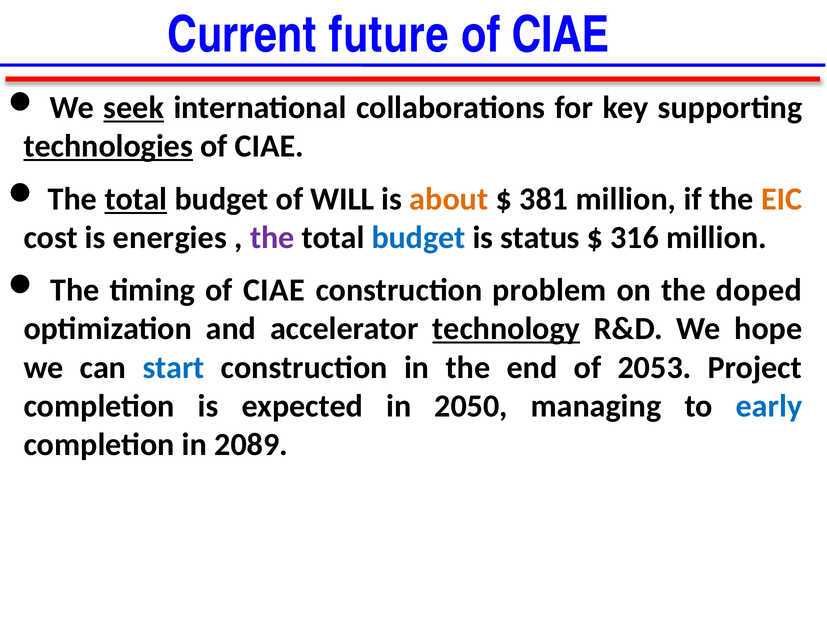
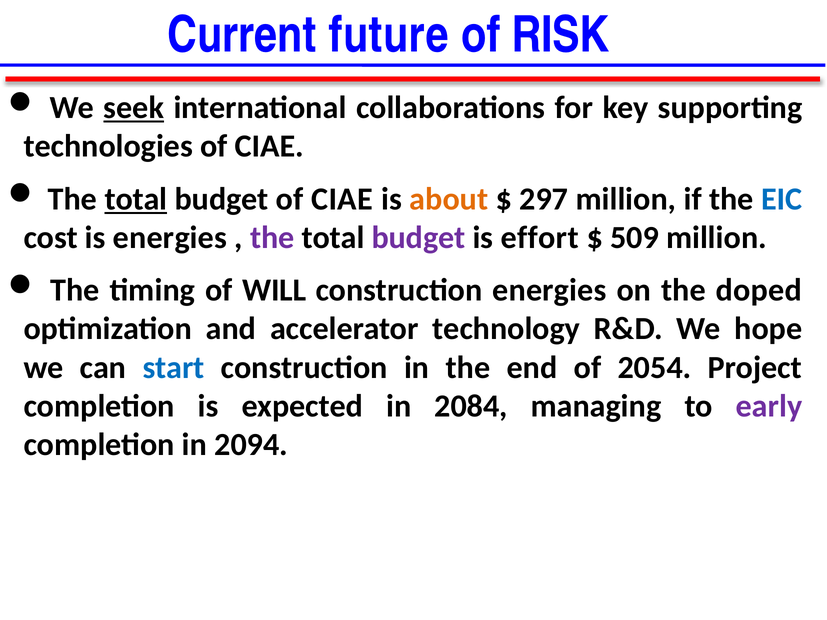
CIAE at (561, 35): CIAE -> RISK
technologies underline: present -> none
budget of WILL: WILL -> CIAE
381: 381 -> 297
EIC colour: orange -> blue
budget at (419, 238) colour: blue -> purple
status: status -> effort
316: 316 -> 509
timing of CIAE: CIAE -> WILL
construction problem: problem -> energies
technology underline: present -> none
2053: 2053 -> 2054
2050: 2050 -> 2084
early colour: blue -> purple
2089: 2089 -> 2094
